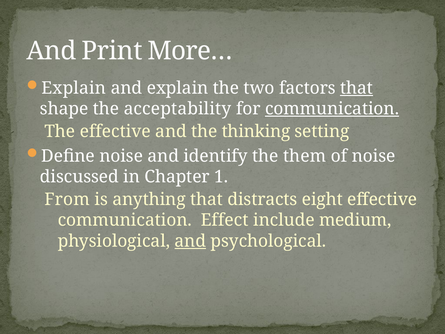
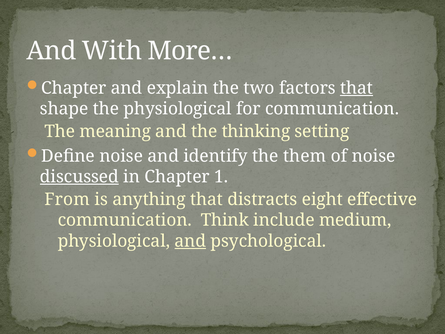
Print: Print -> With
Explain at (74, 88): Explain -> Chapter
the acceptability: acceptability -> physiological
communication at (332, 109) underline: present -> none
The effective: effective -> meaning
discussed underline: none -> present
Effect: Effect -> Think
